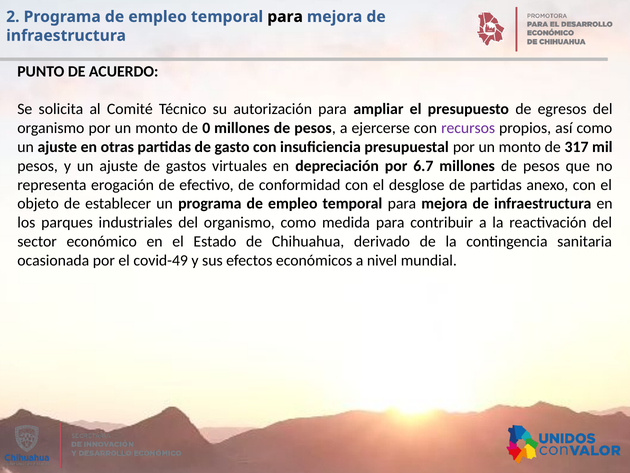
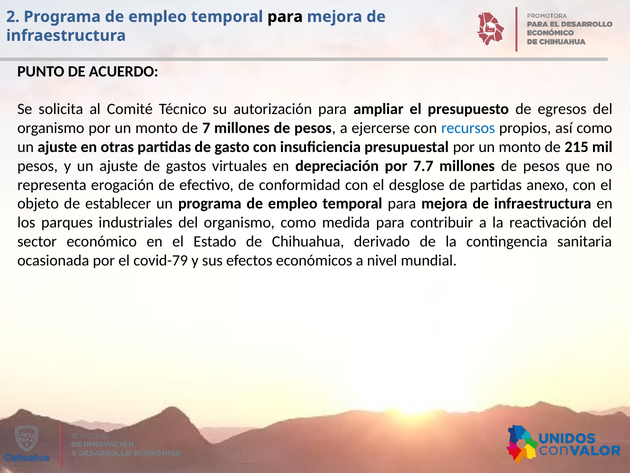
0: 0 -> 7
recursos colour: purple -> blue
317: 317 -> 215
6.7: 6.7 -> 7.7
covid-49: covid-49 -> covid-79
